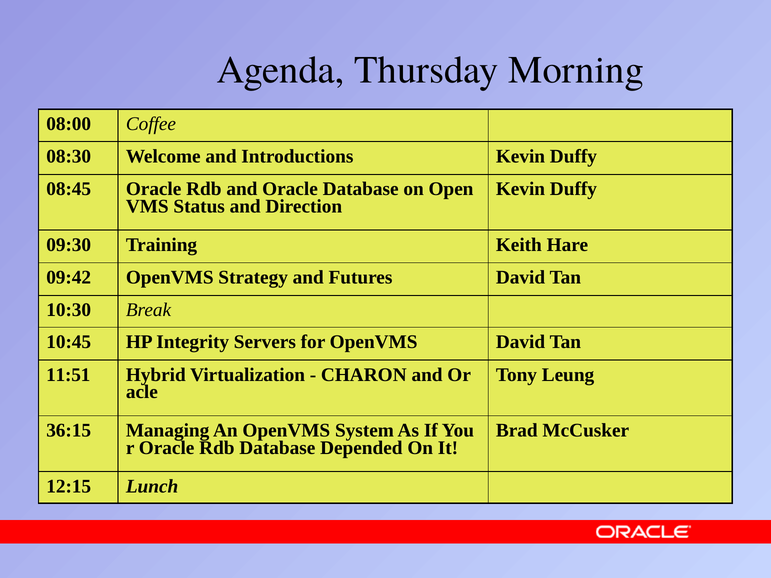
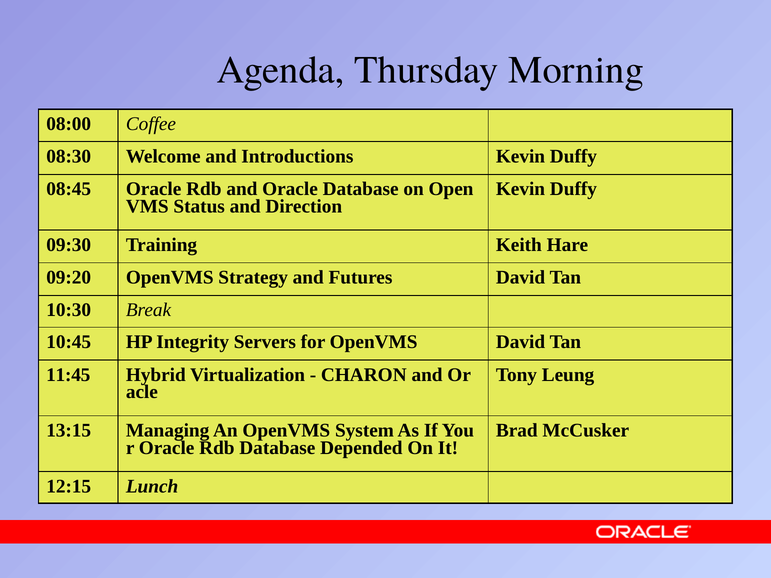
09:42: 09:42 -> 09:20
11:51: 11:51 -> 11:45
36:15: 36:15 -> 13:15
